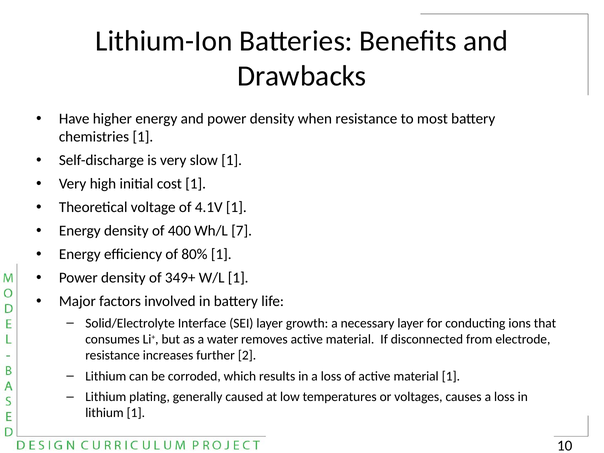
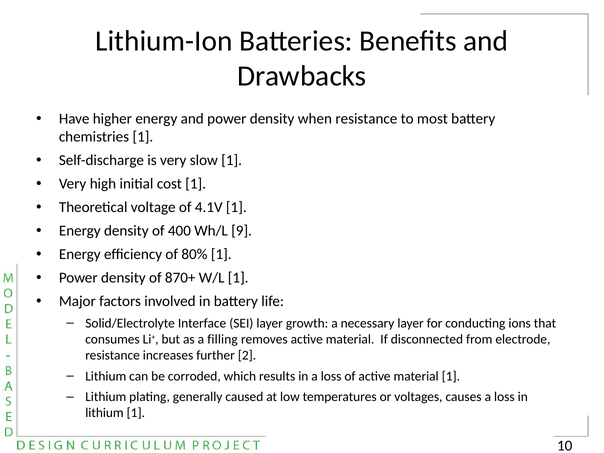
7: 7 -> 9
349+: 349+ -> 870+
water: water -> filling
